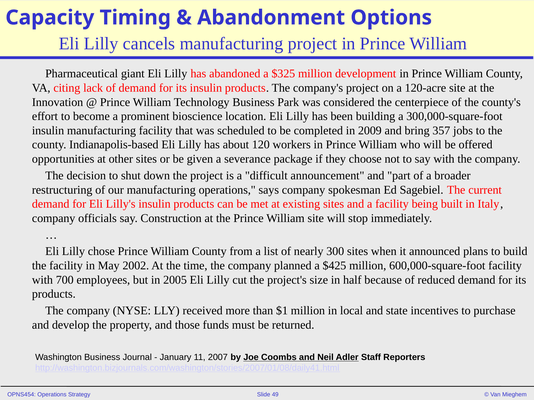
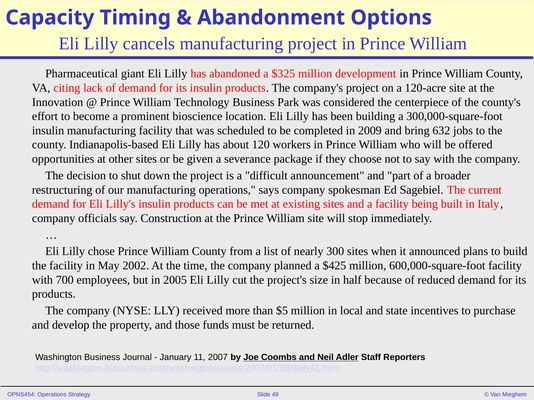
357: 357 -> 632
$1: $1 -> $5
